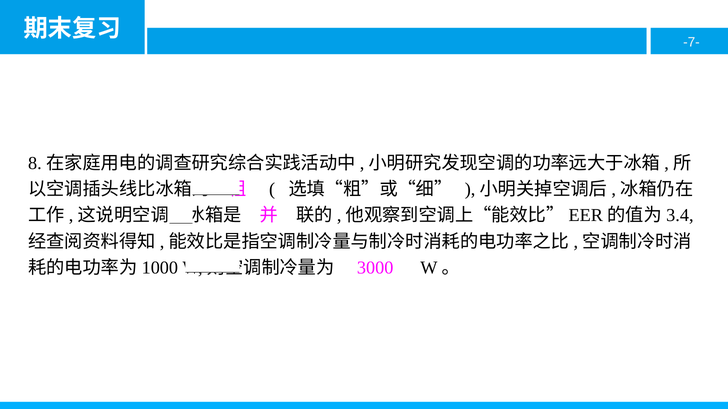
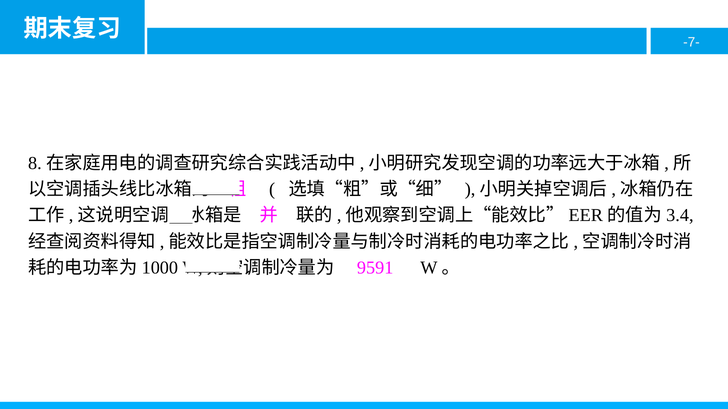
3000: 3000 -> 9591
